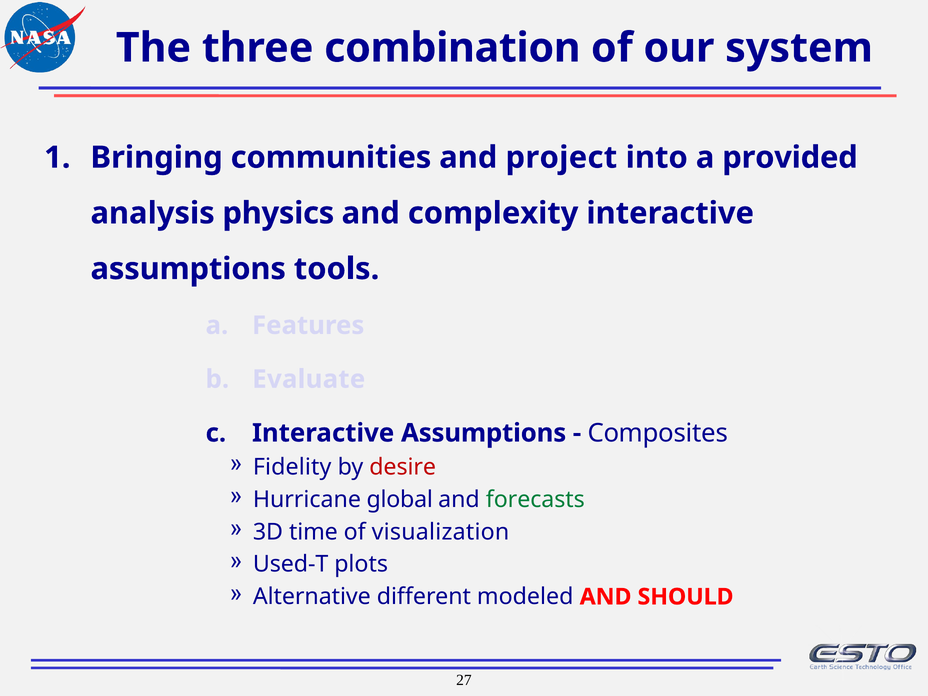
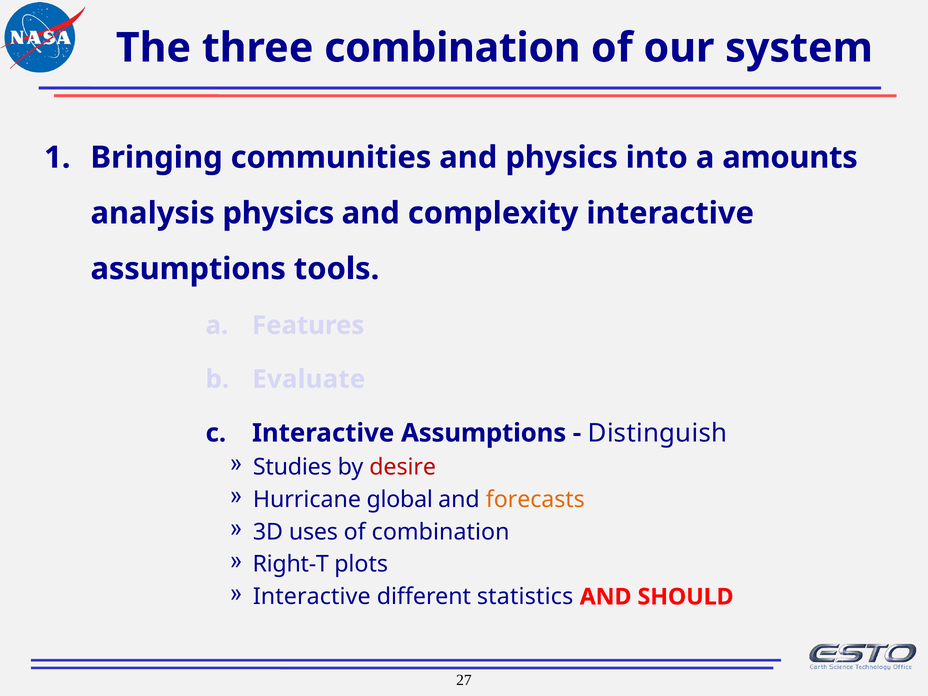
and project: project -> physics
provided: provided -> amounts
Composites: Composites -> Distinguish
Fidelity: Fidelity -> Studies
forecasts colour: green -> orange
time: time -> uses
of visualization: visualization -> combination
Used-T: Used-T -> Right-T
Alternative at (312, 597): Alternative -> Interactive
modeled: modeled -> statistics
